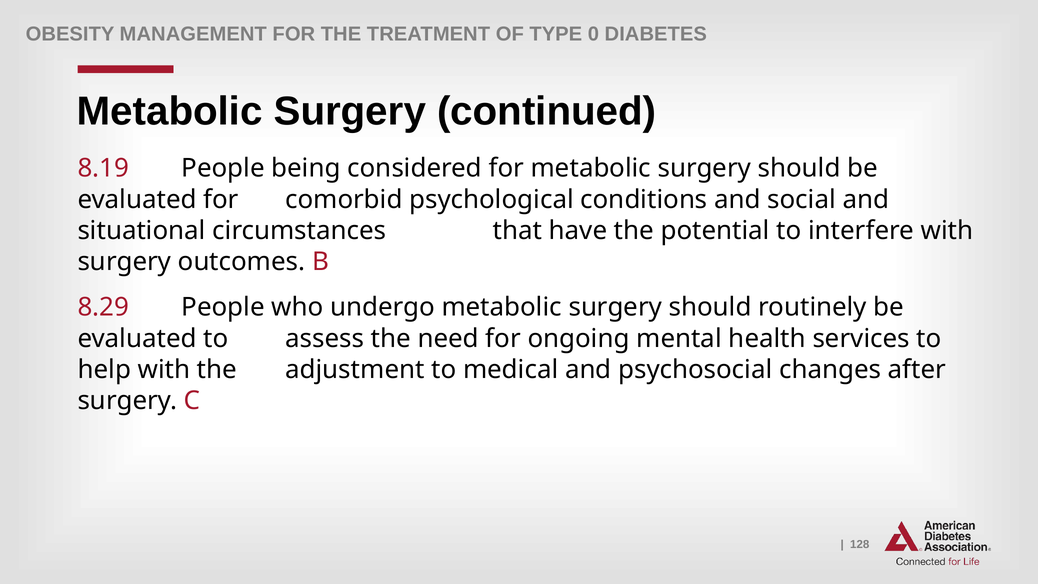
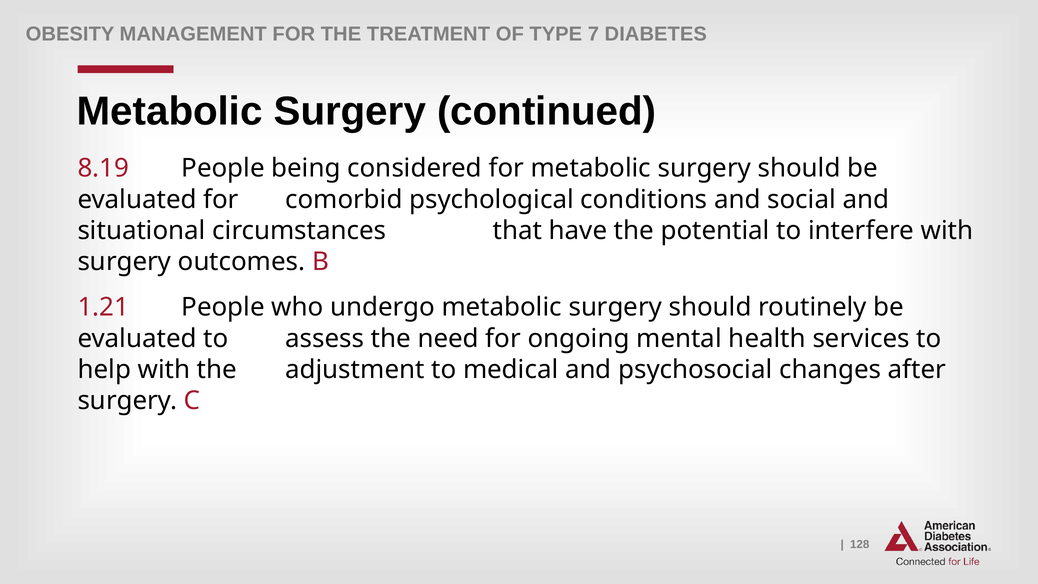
0: 0 -> 7
8.29: 8.29 -> 1.21
